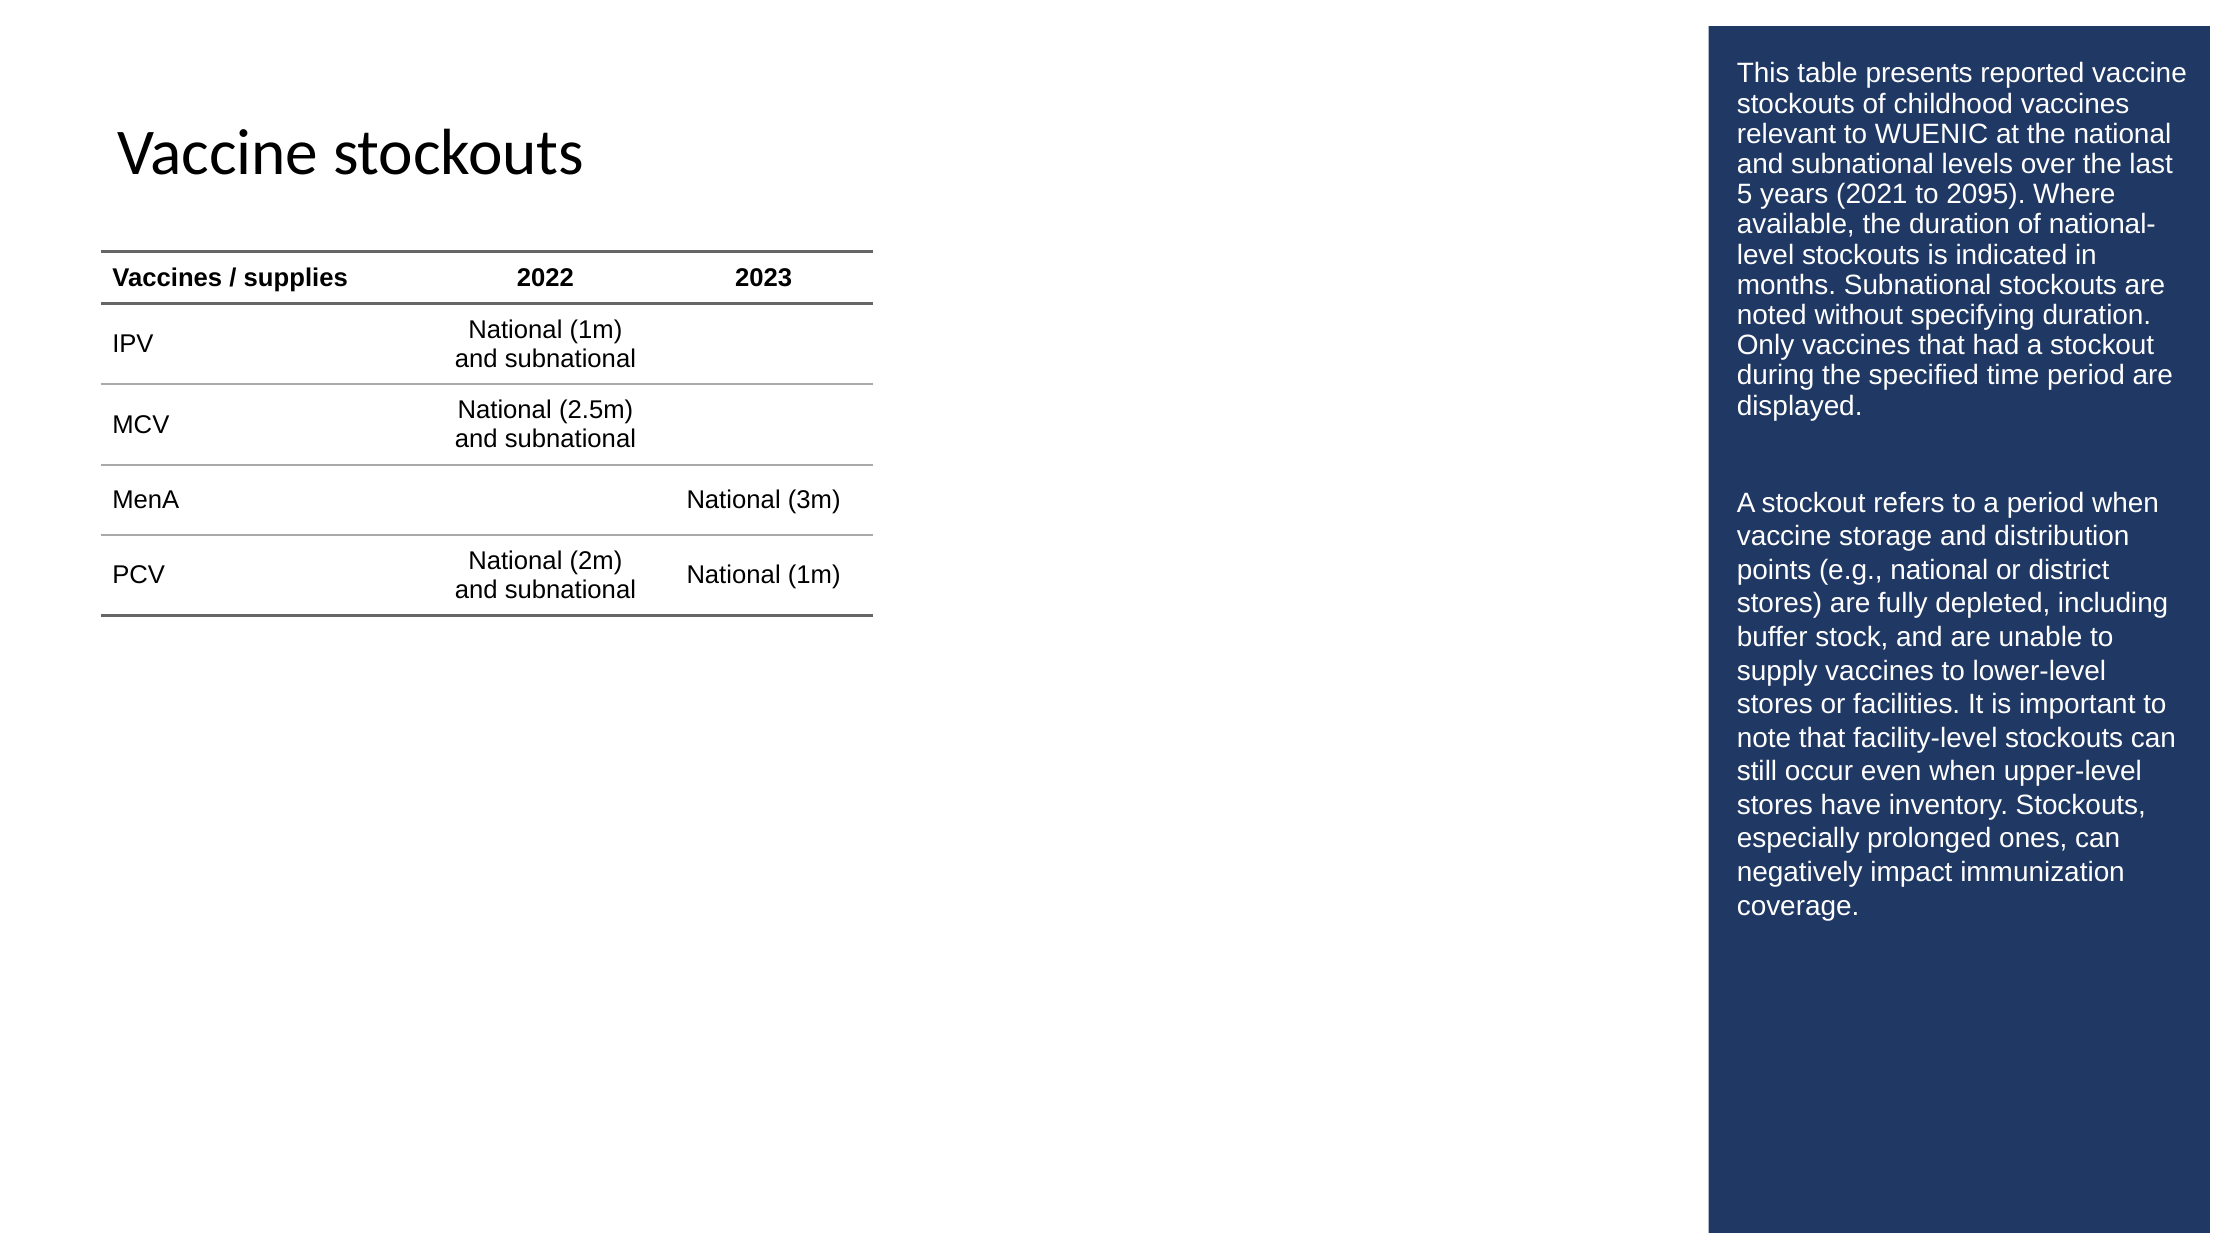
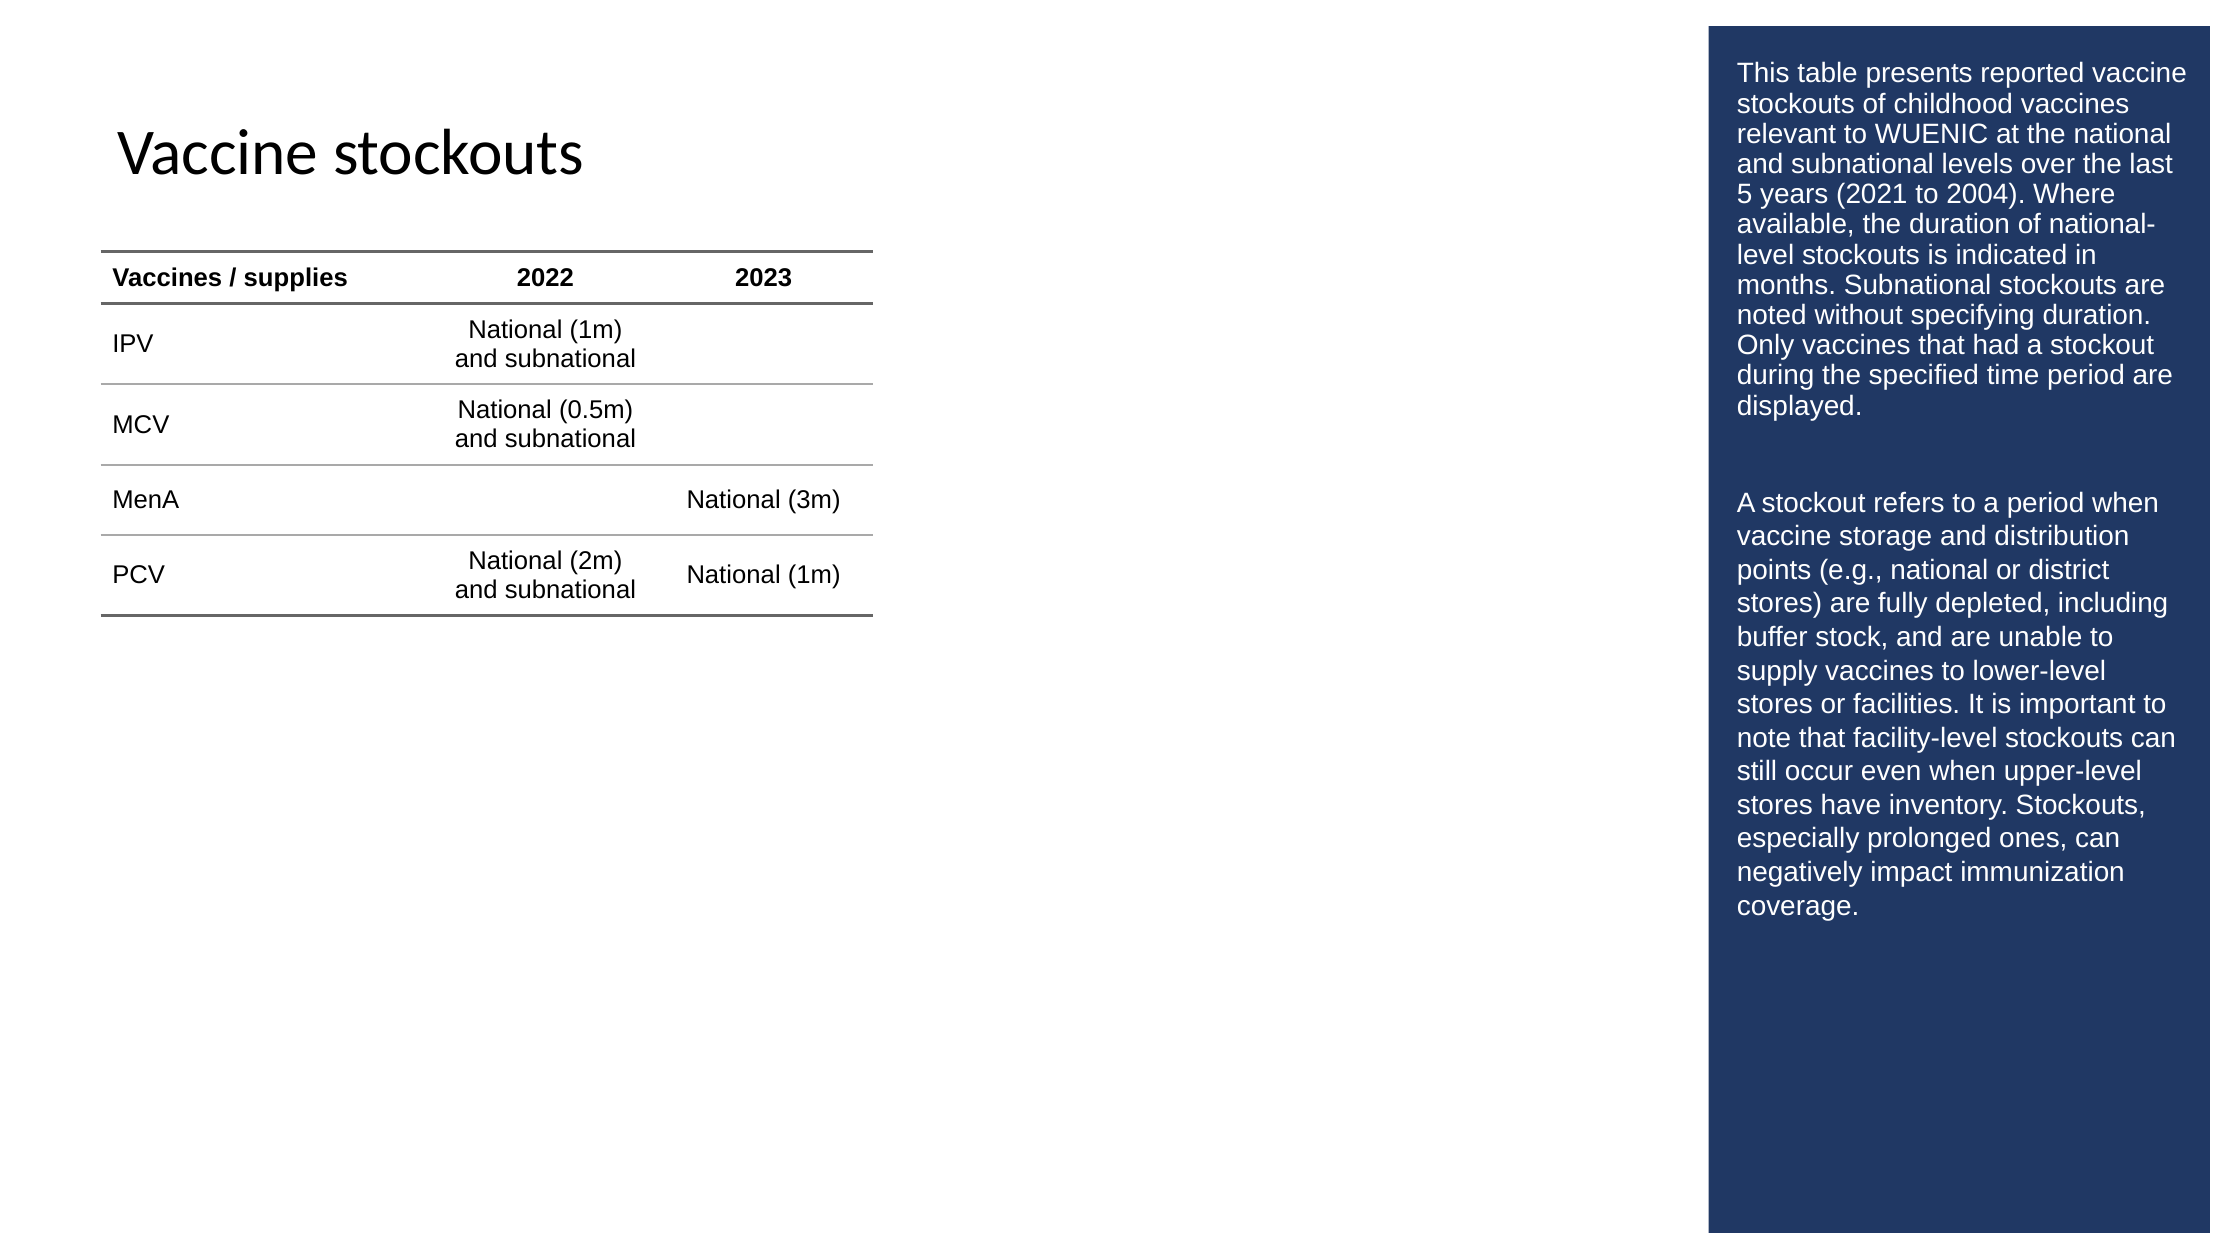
2095: 2095 -> 2004
2.5m: 2.5m -> 0.5m
